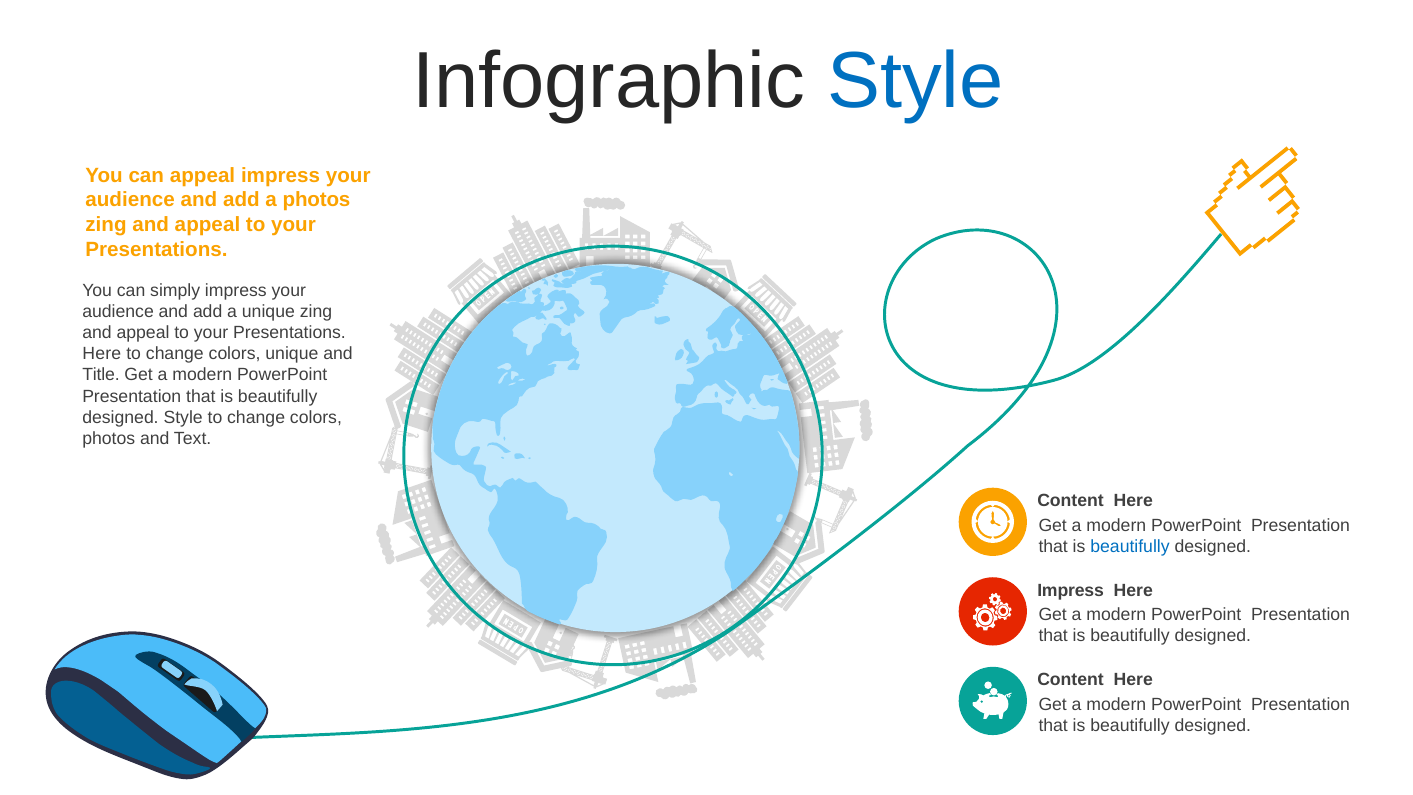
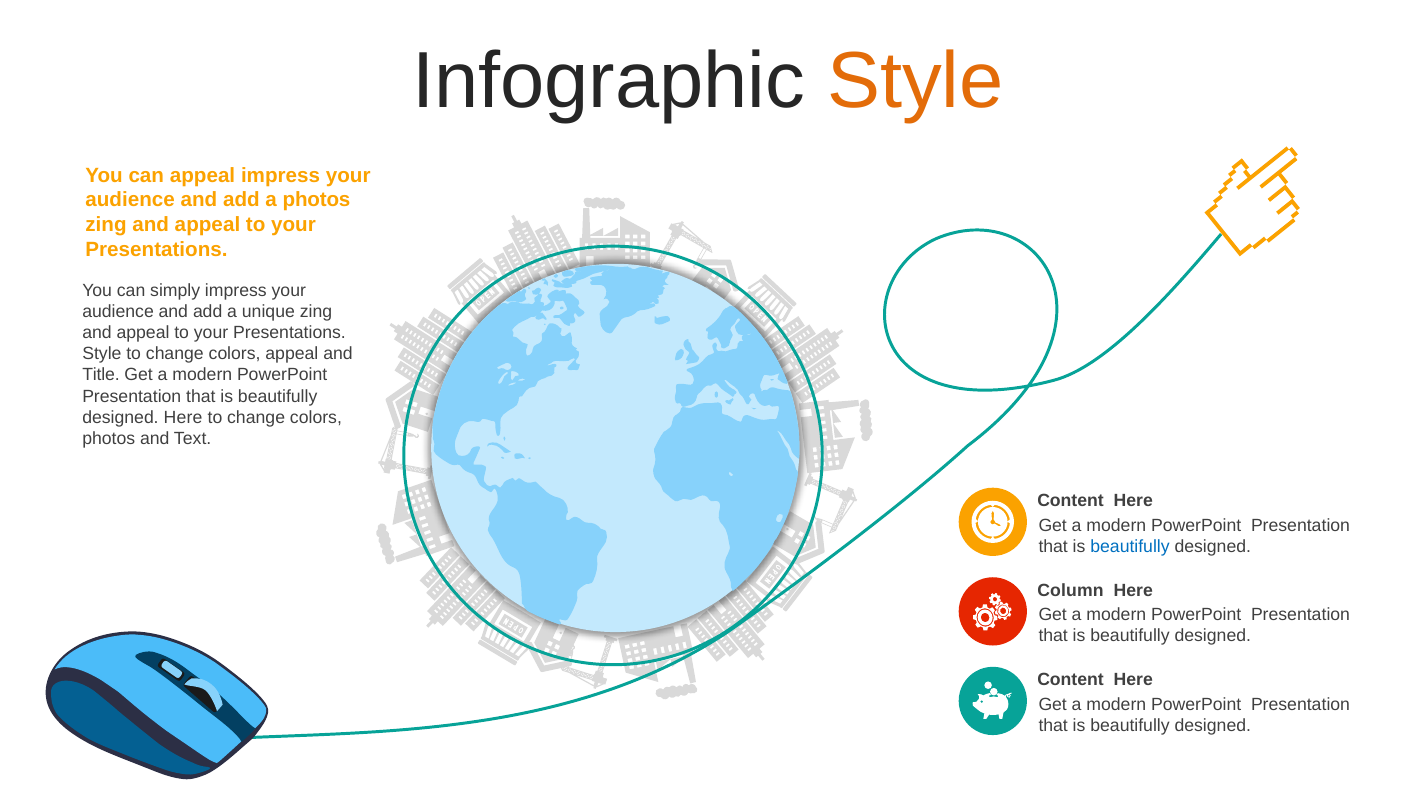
Style at (915, 81) colour: blue -> orange
Here at (102, 354): Here -> Style
colors unique: unique -> appeal
designed Style: Style -> Here
Impress at (1071, 590): Impress -> Column
